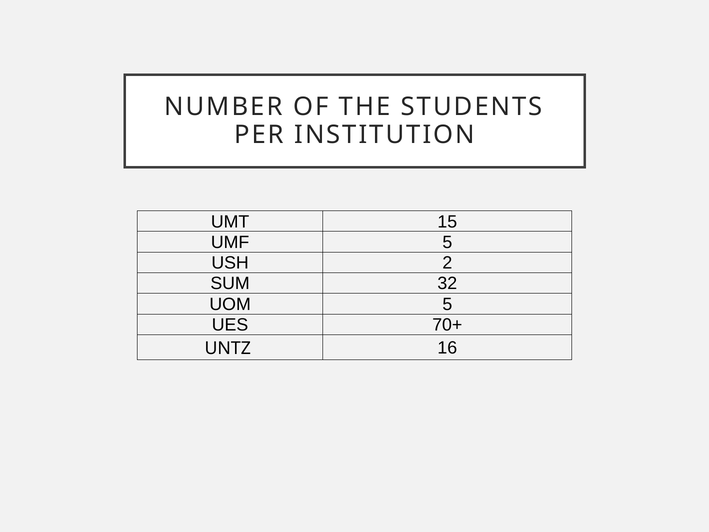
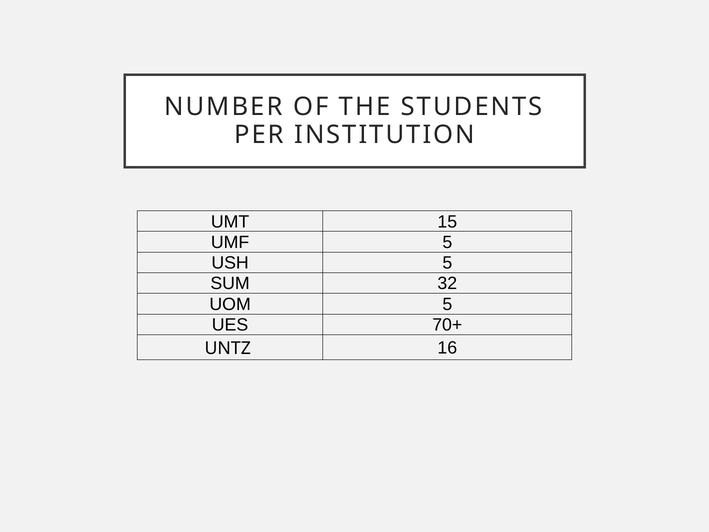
USH 2: 2 -> 5
